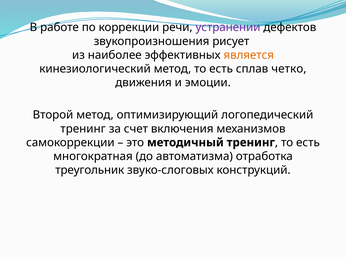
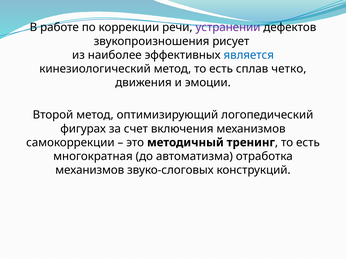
является colour: orange -> blue
тренинг at (83, 129): тренинг -> фигурах
треугольник at (90, 170): треугольник -> механизмов
